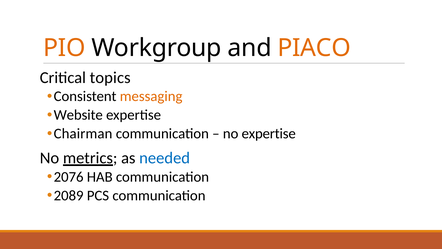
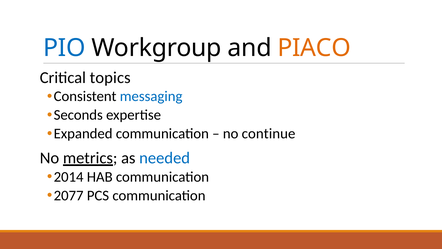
PIO colour: orange -> blue
messaging colour: orange -> blue
Website: Website -> Seconds
Chairman: Chairman -> Expanded
no expertise: expertise -> continue
2076: 2076 -> 2014
2089: 2089 -> 2077
